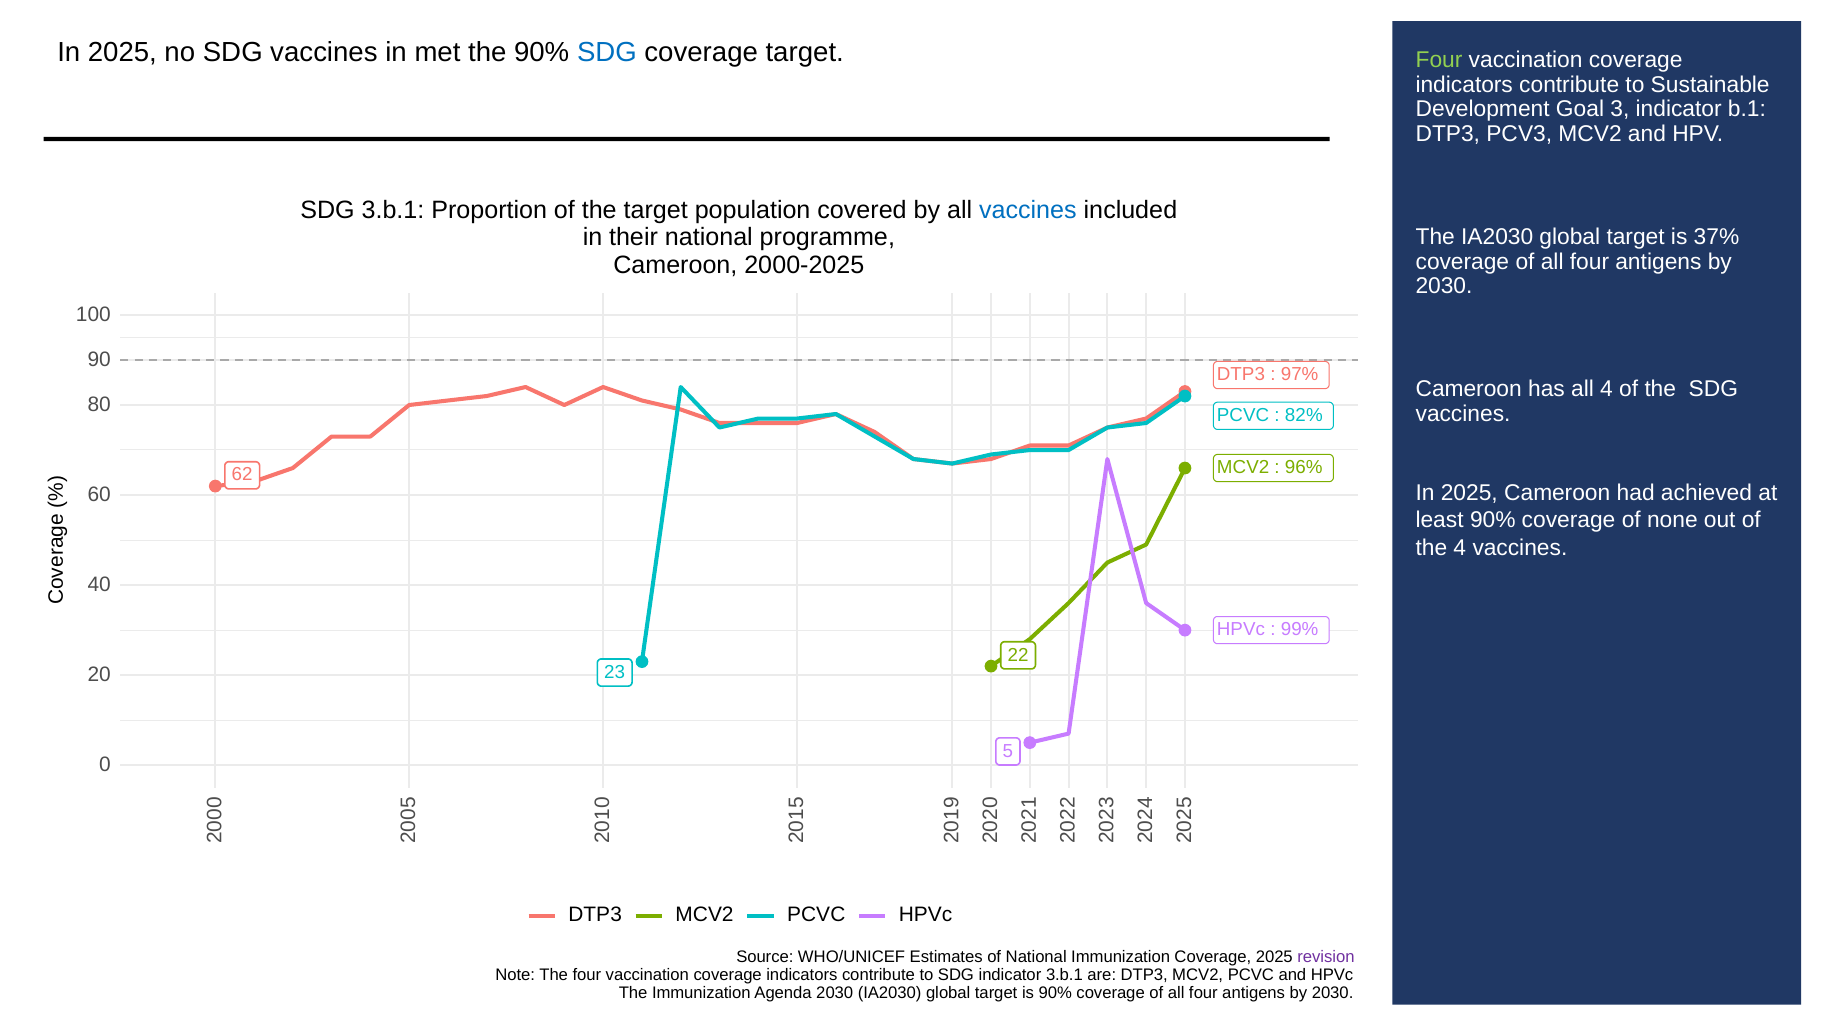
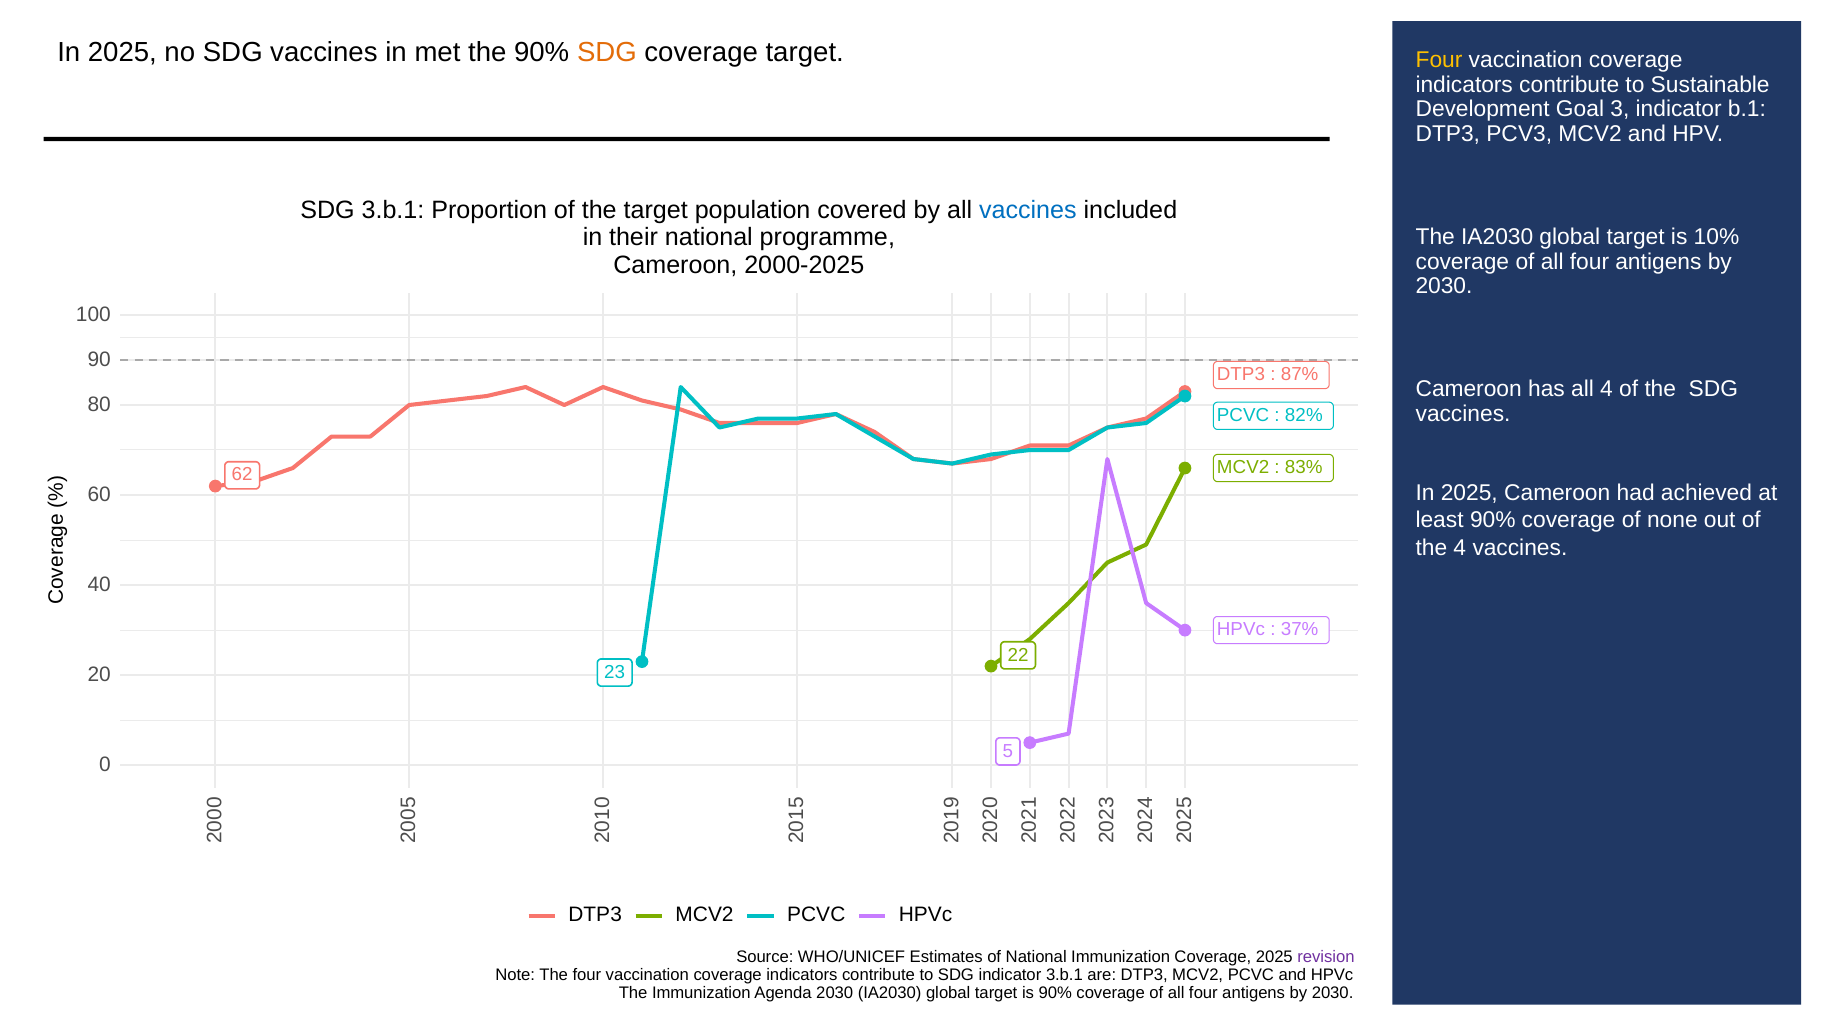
SDG at (607, 53) colour: blue -> orange
Four at (1439, 60) colour: light green -> yellow
37%: 37% -> 10%
97%: 97% -> 87%
96%: 96% -> 83%
99%: 99% -> 37%
